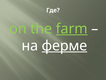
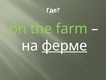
farm underline: present -> none
